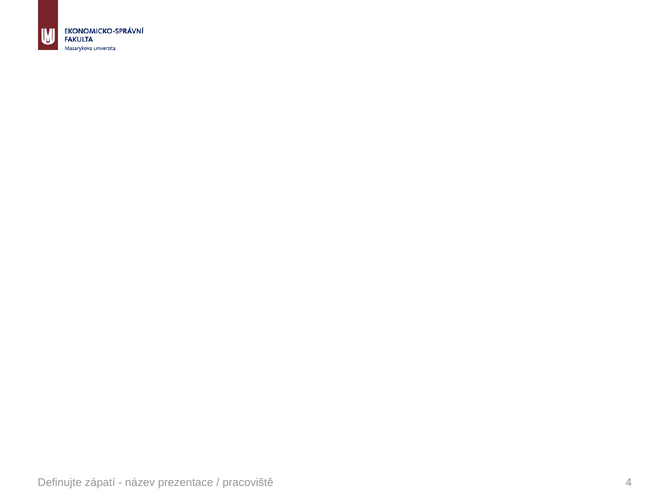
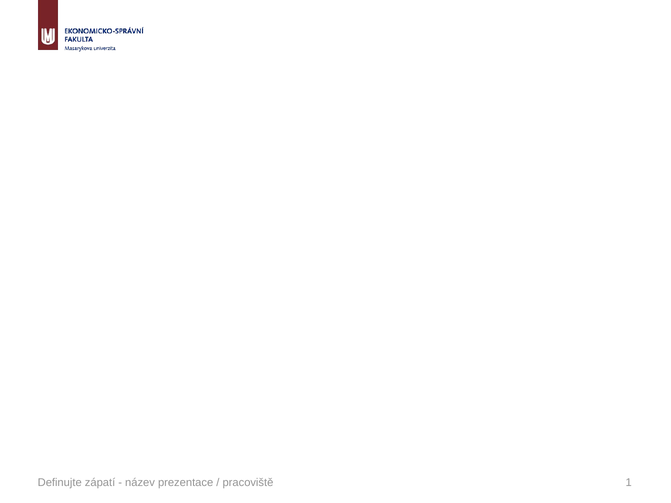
4: 4 -> 1
